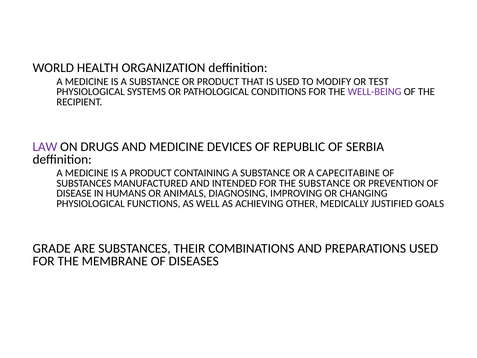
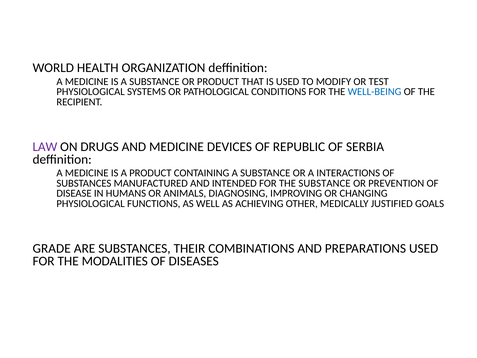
WELL-BEING colour: purple -> blue
CAPECITABINE: CAPECITABINE -> INTERACTIONS
MEMBRANE: MEMBRANE -> MODALITIES
